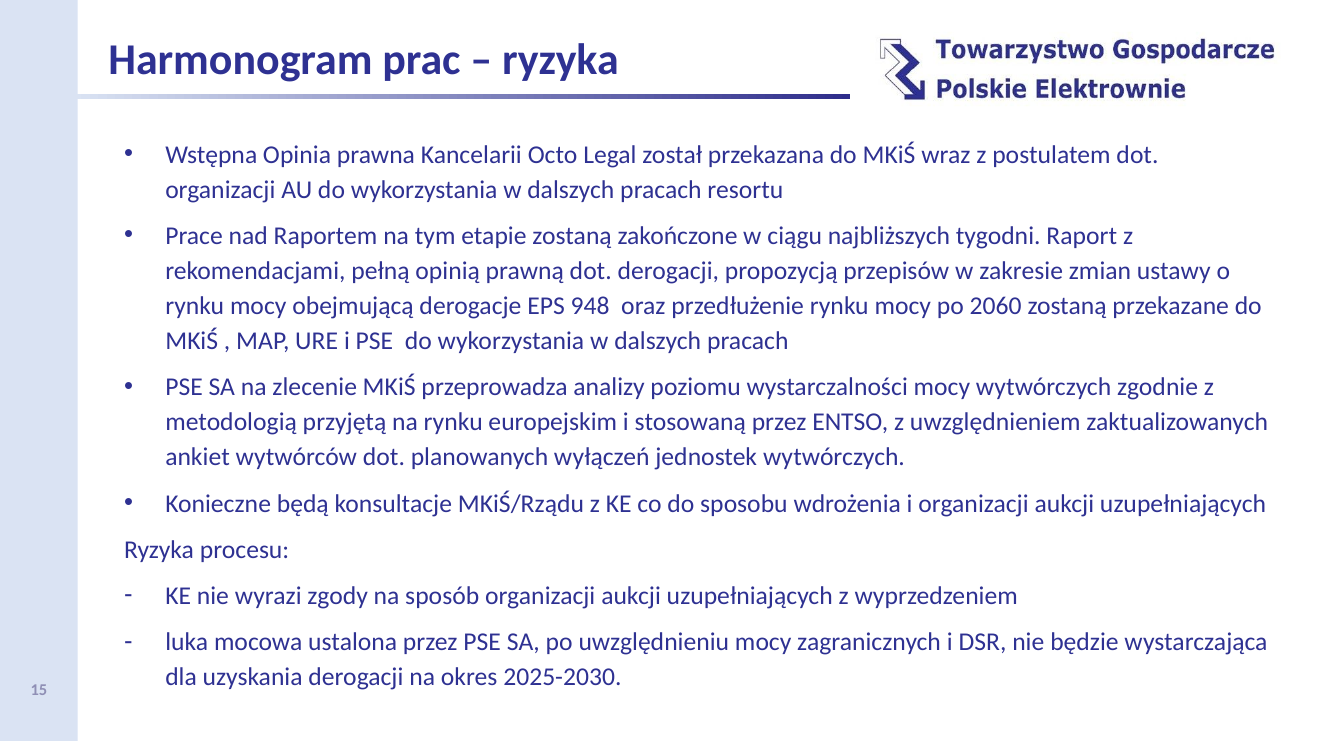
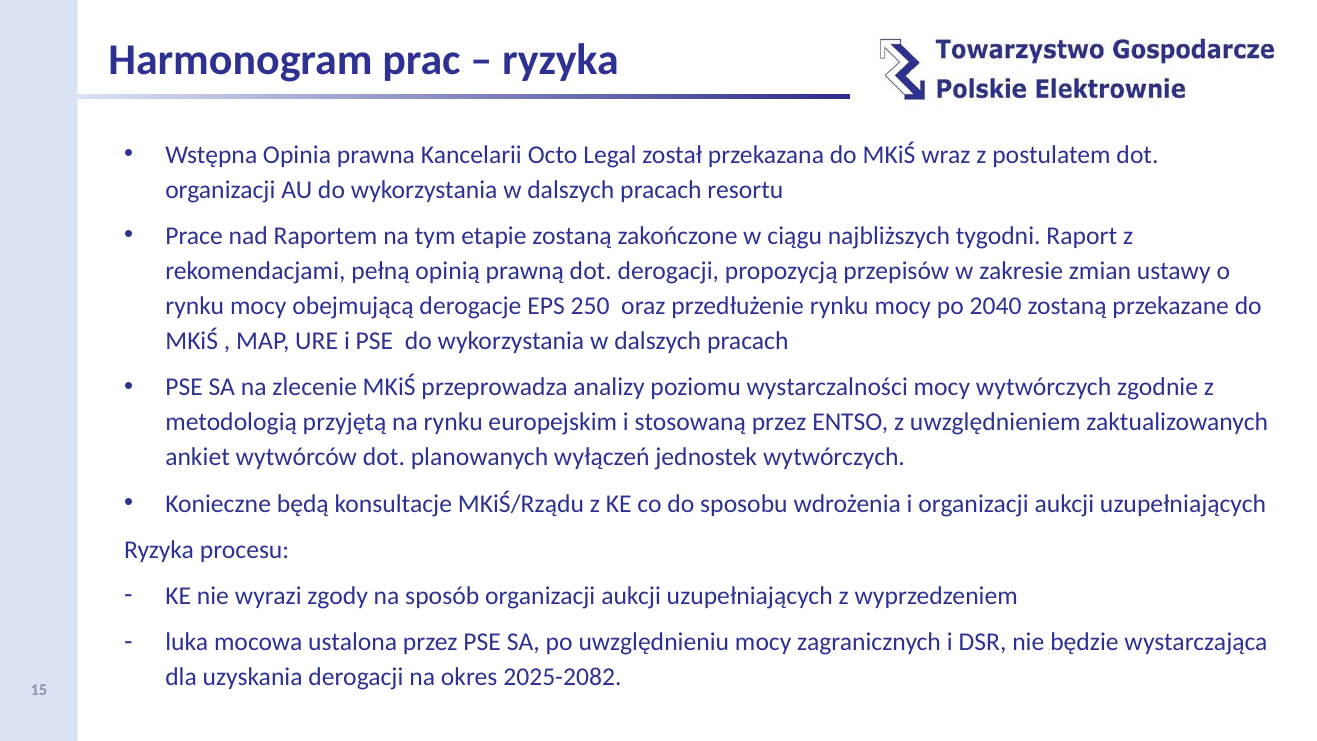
948: 948 -> 250
2060: 2060 -> 2040
2025-2030: 2025-2030 -> 2025-2082
